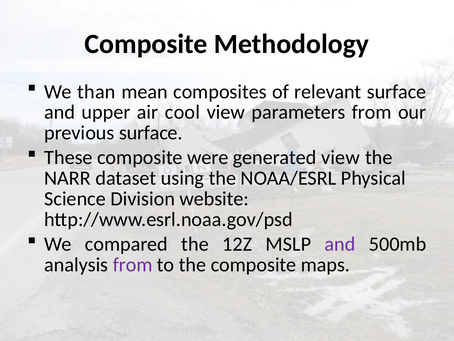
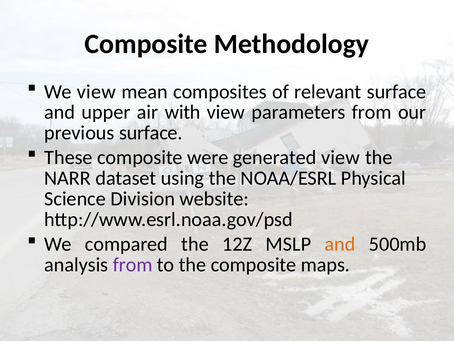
We than: than -> view
cool: cool -> with
and at (340, 244) colour: purple -> orange
